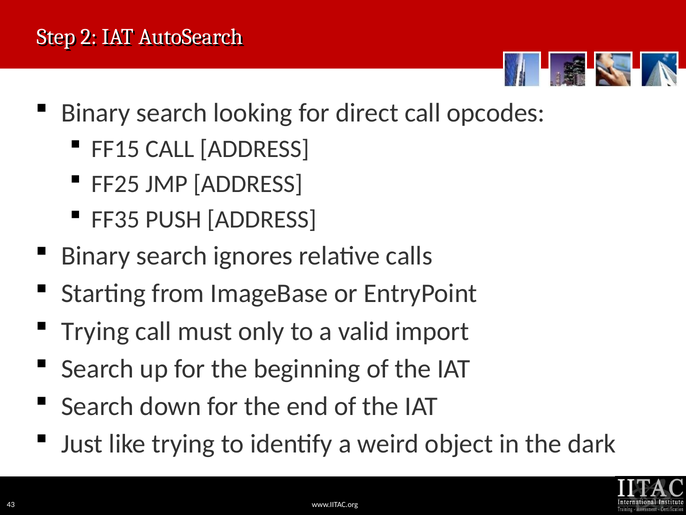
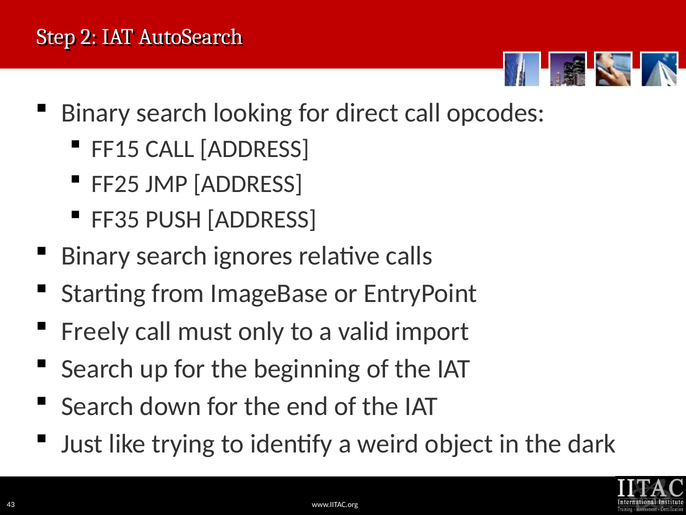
Trying at (95, 331): Trying -> Freely
